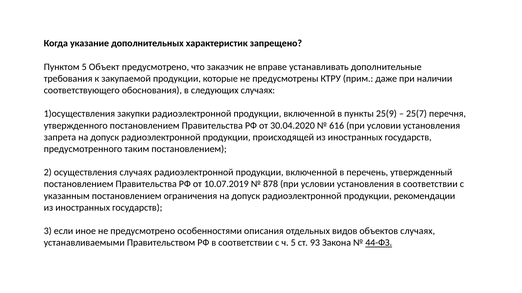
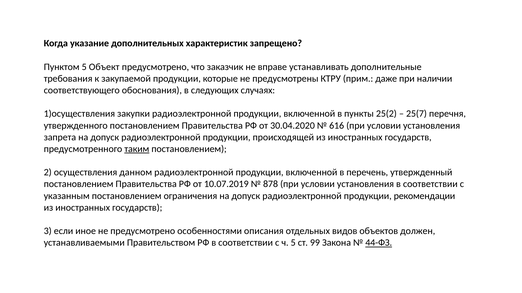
25(9: 25(9 -> 25(2
таким underline: none -> present
осуществления случаях: случаях -> данном
объектов случаях: случаях -> должен
93: 93 -> 99
